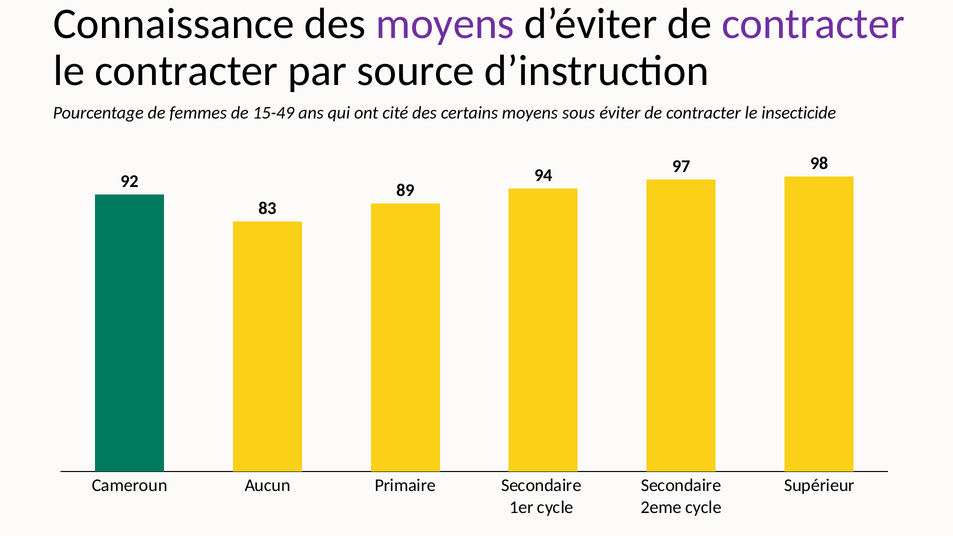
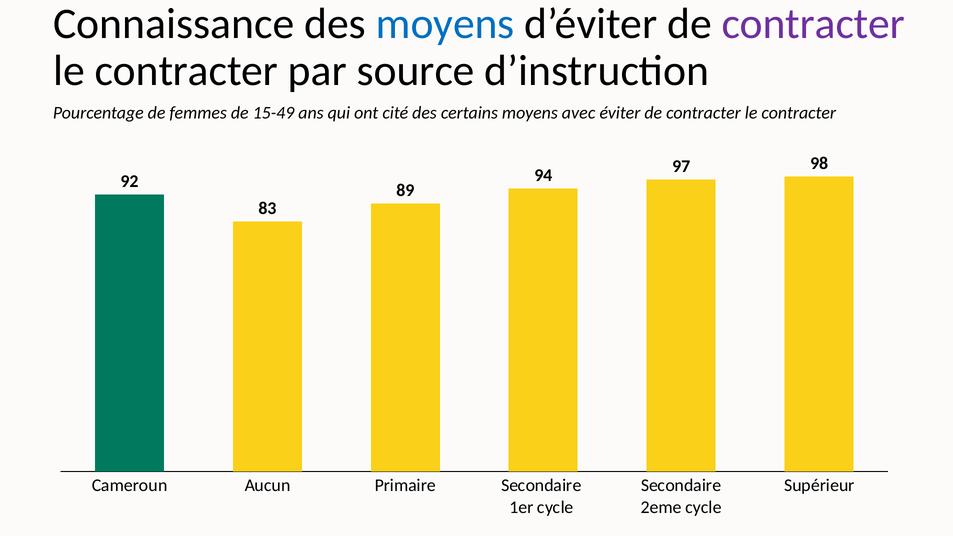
moyens at (445, 24) colour: purple -> blue
sous: sous -> avec
insecticide at (799, 113): insecticide -> contracter
